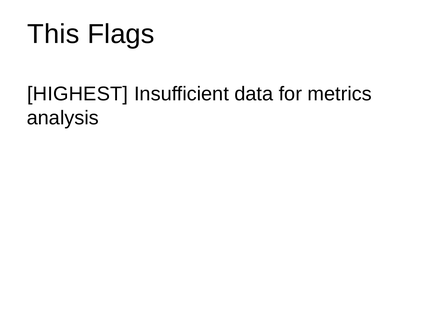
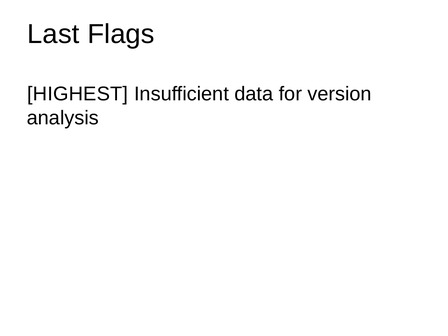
This: This -> Last
metrics: metrics -> version
